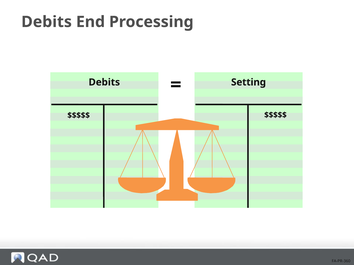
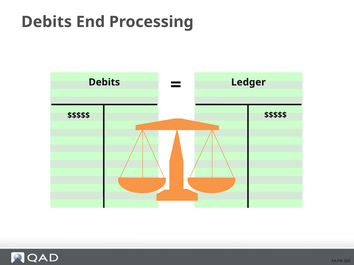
Setting: Setting -> Ledger
